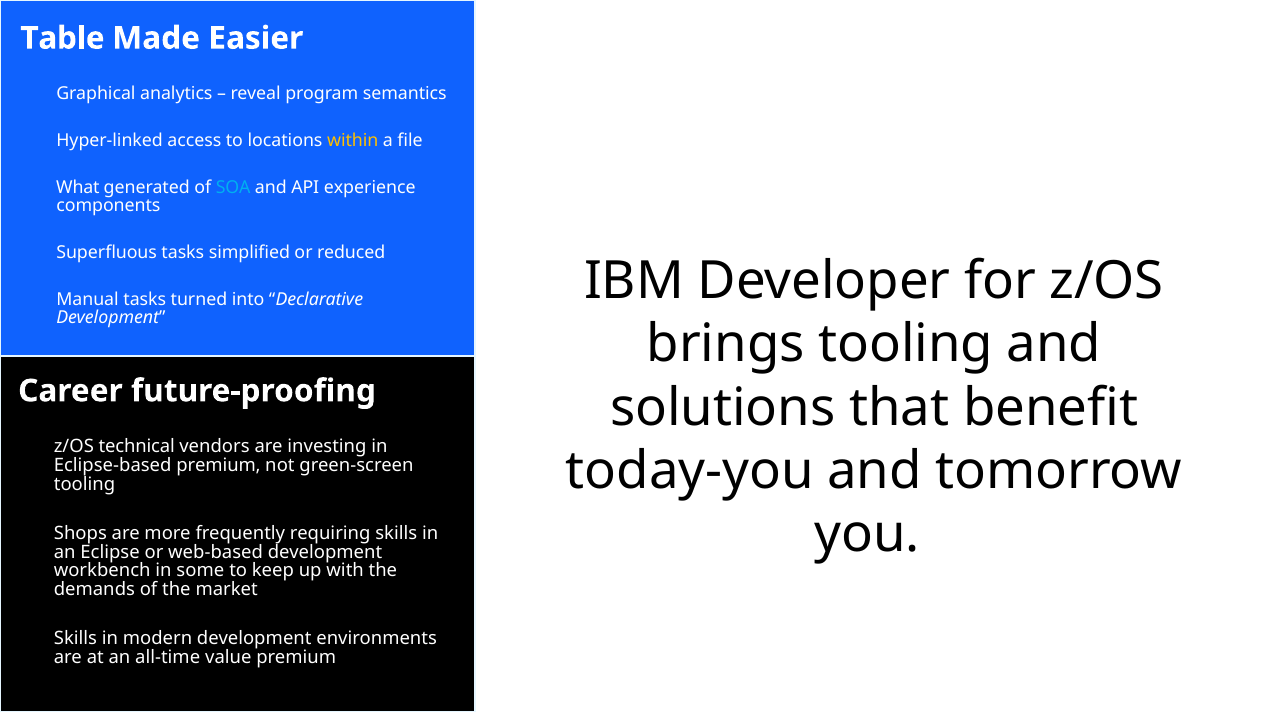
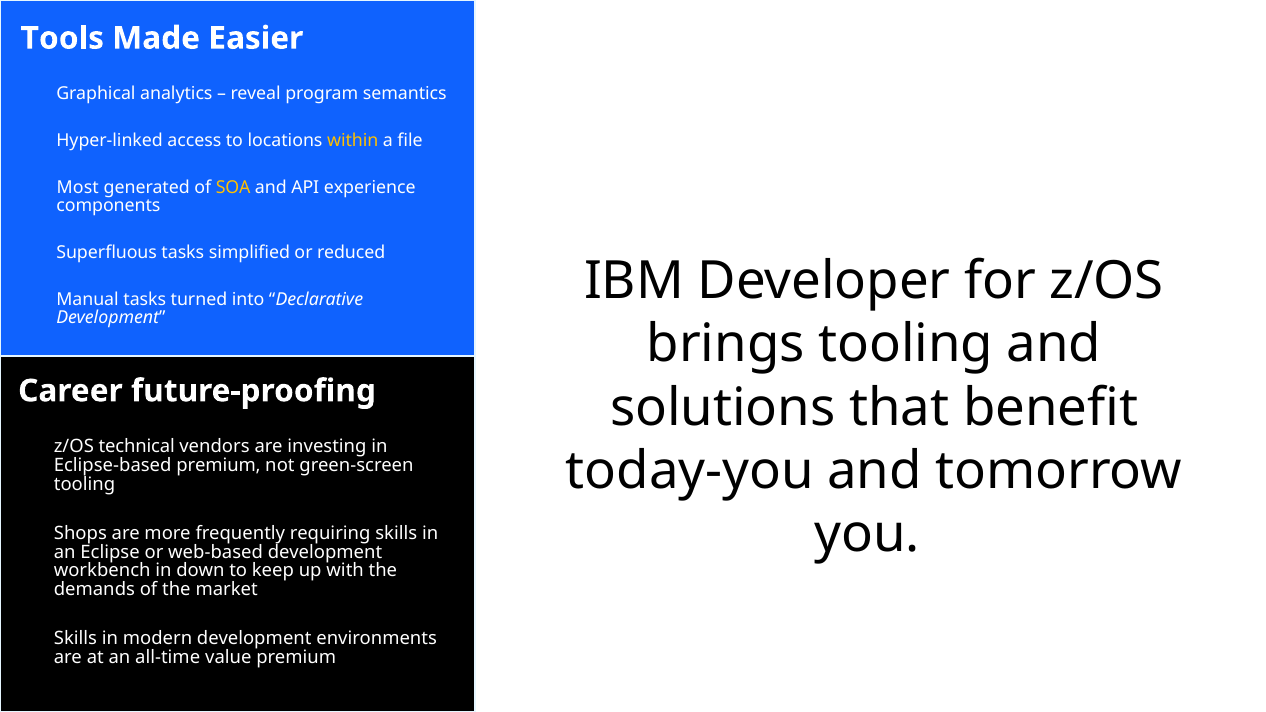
Table: Table -> Tools
What: What -> Most
SOA colour: light blue -> yellow
some: some -> down
